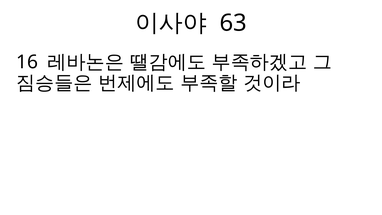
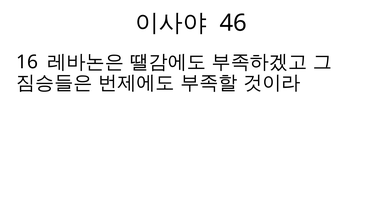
63: 63 -> 46
